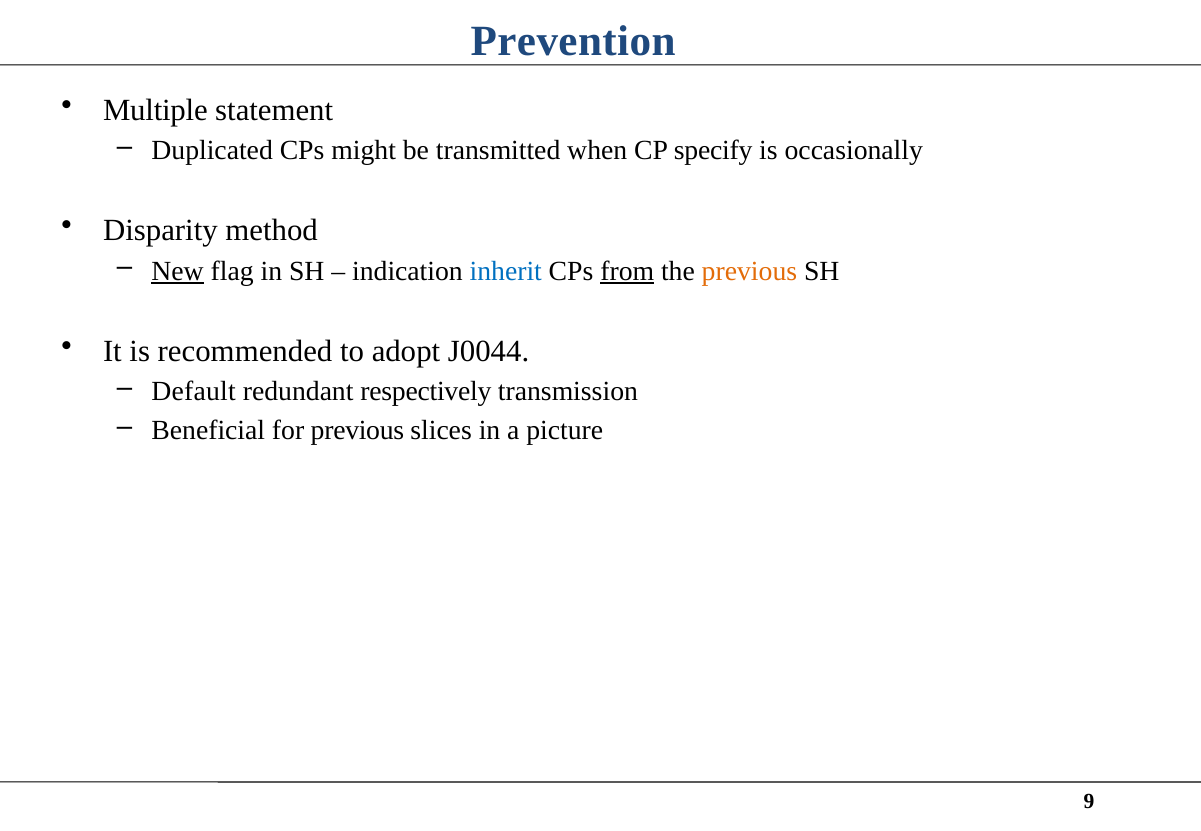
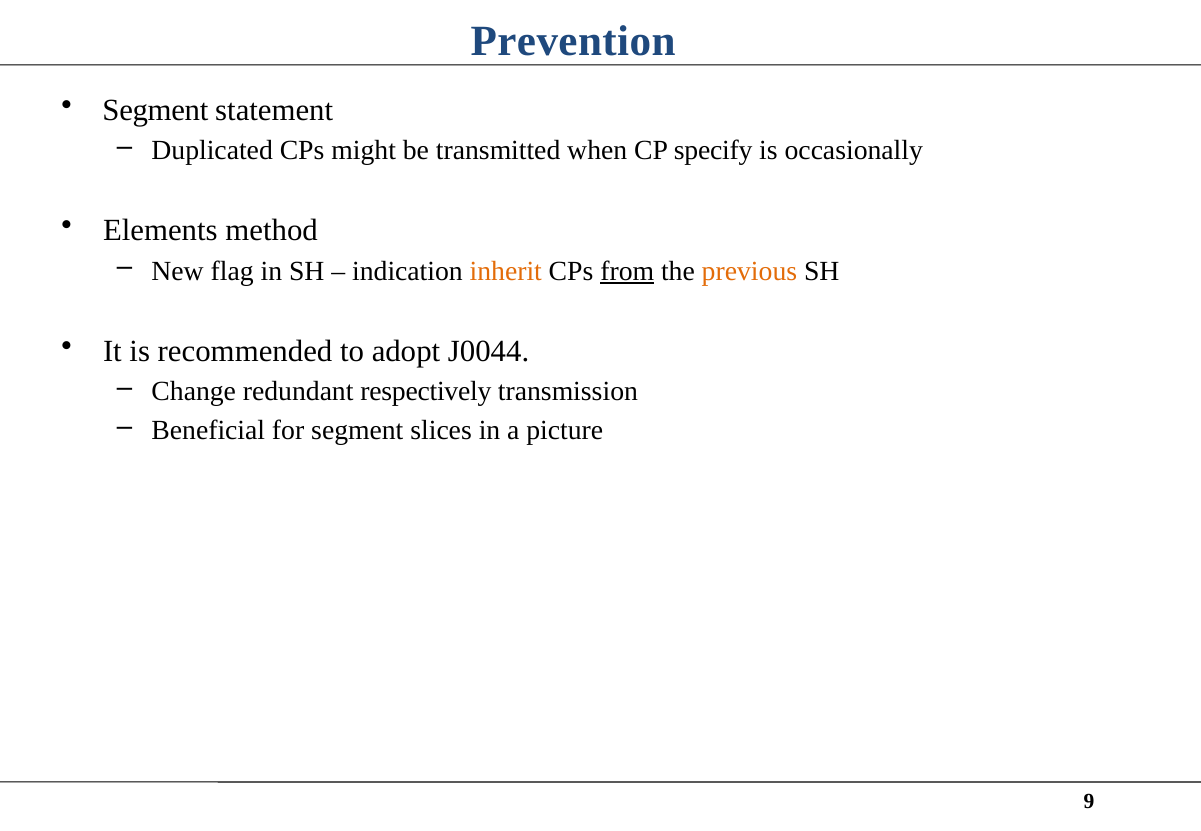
Multiple at (155, 110): Multiple -> Segment
Disparity: Disparity -> Elements
New underline: present -> none
inherit colour: blue -> orange
Default: Default -> Change
for previous: previous -> segment
